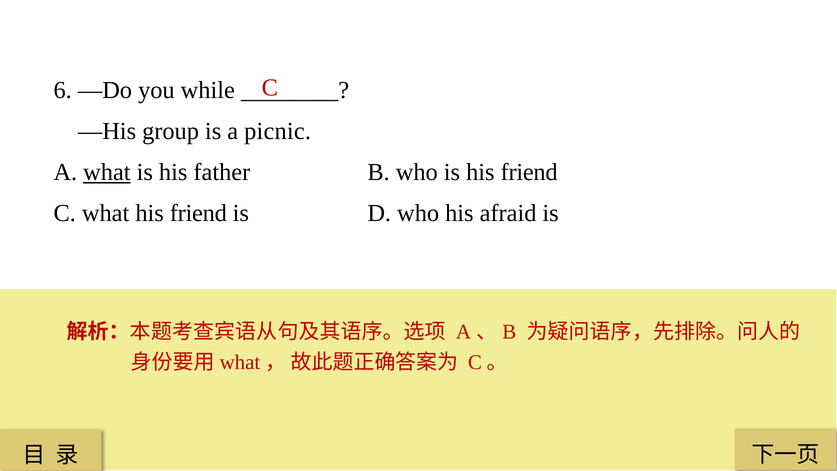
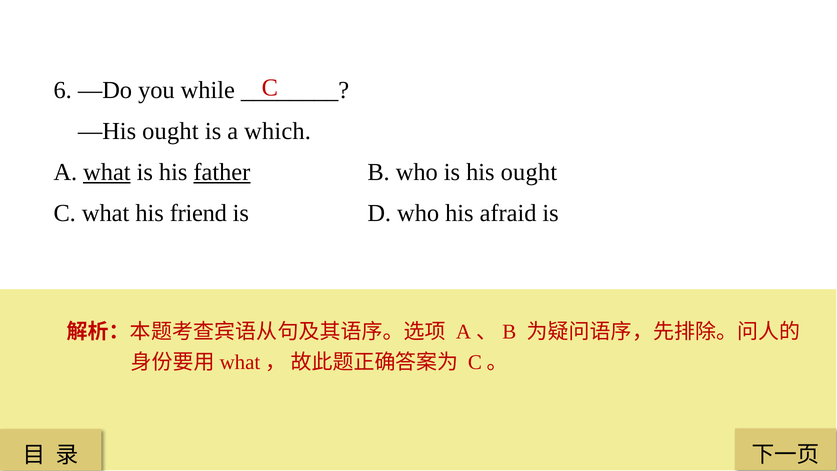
—His group: group -> ought
picnic: picnic -> which
father underline: none -> present
is his friend: friend -> ought
